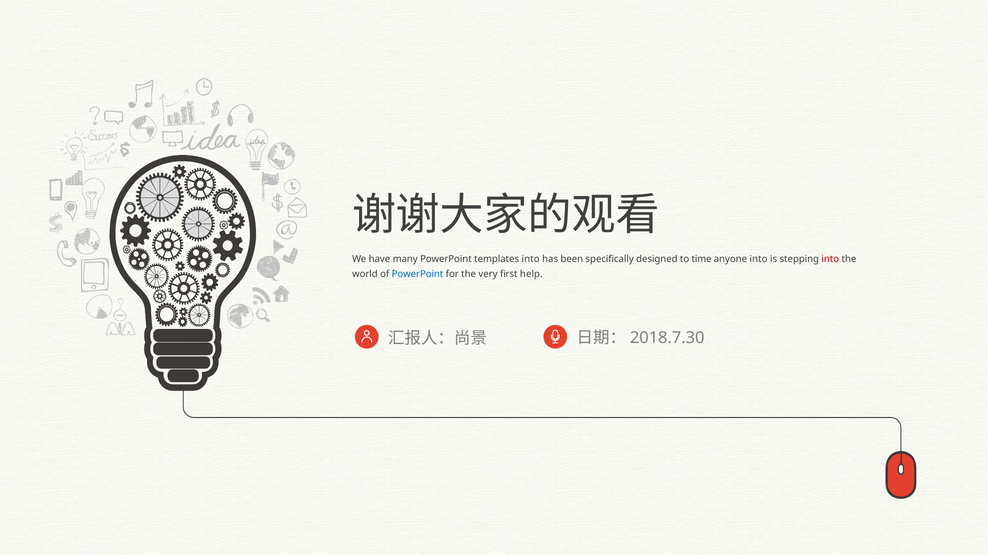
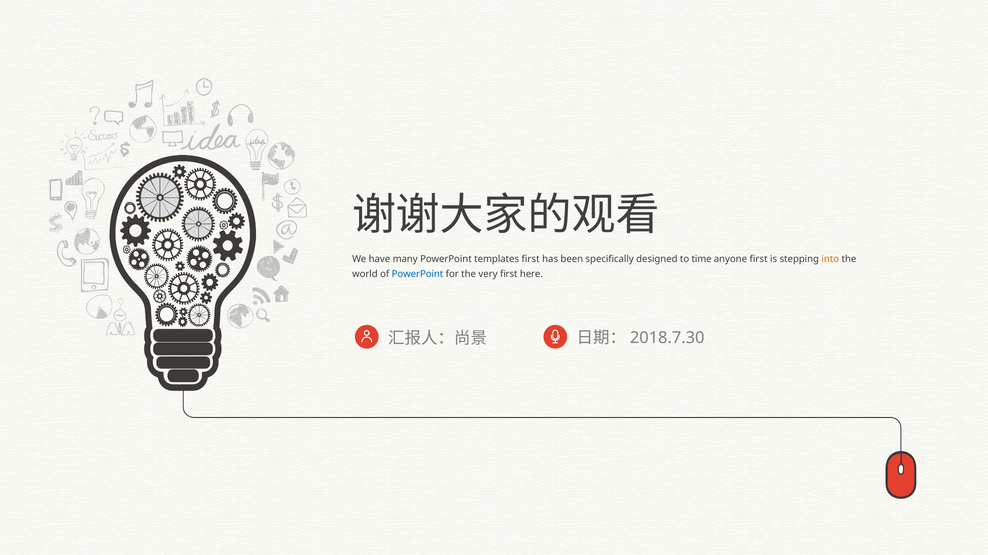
templates into: into -> first
anyone into: into -> first
into at (830, 259) colour: red -> orange
help: help -> here
